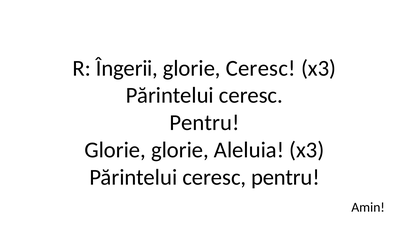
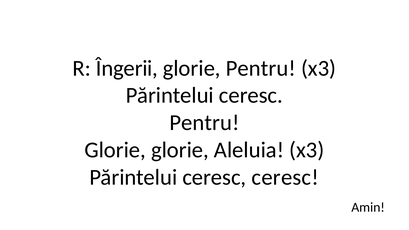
glorie Ceresc: Ceresc -> Pentru
pentru at (285, 177): pentru -> ceresc
